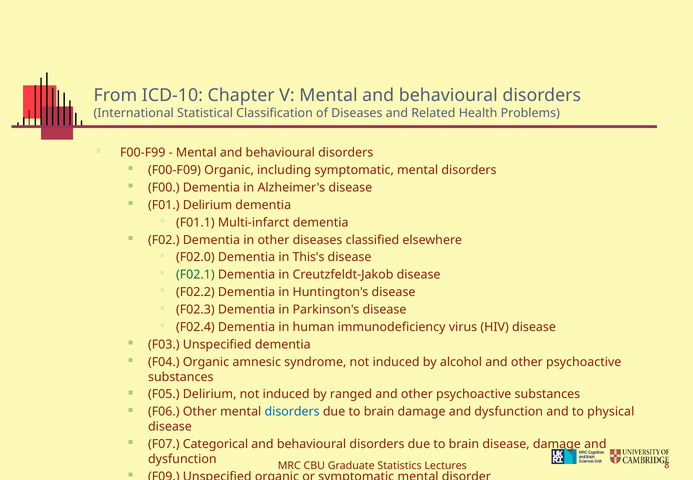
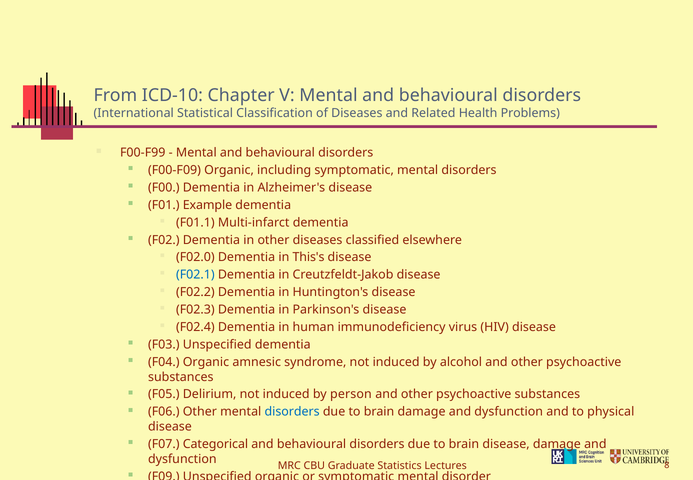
F01 Delirium: Delirium -> Example
F02.1 colour: green -> blue
ranged: ranged -> person
